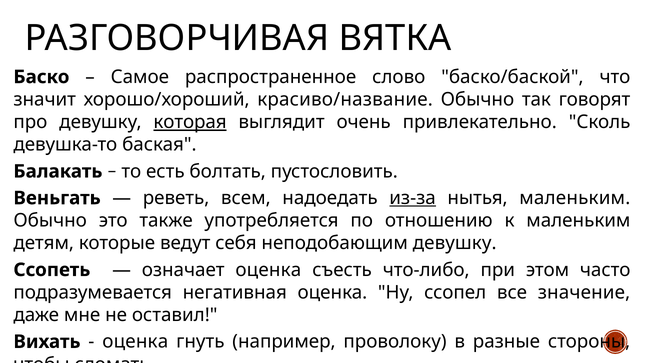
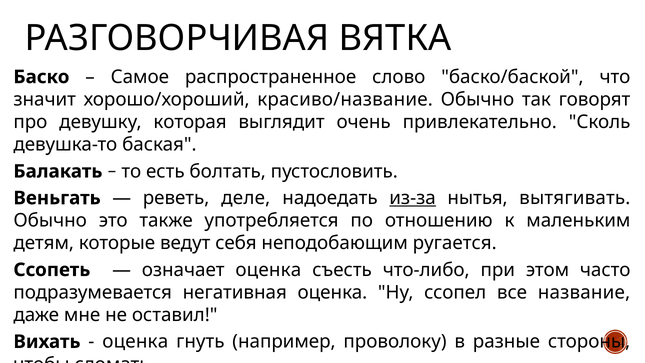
которая underline: present -> none
всем: всем -> деле
нытья маленьким: маленьким -> вытягивать
неподобающим девушку: девушку -> ругается
значение: значение -> название
